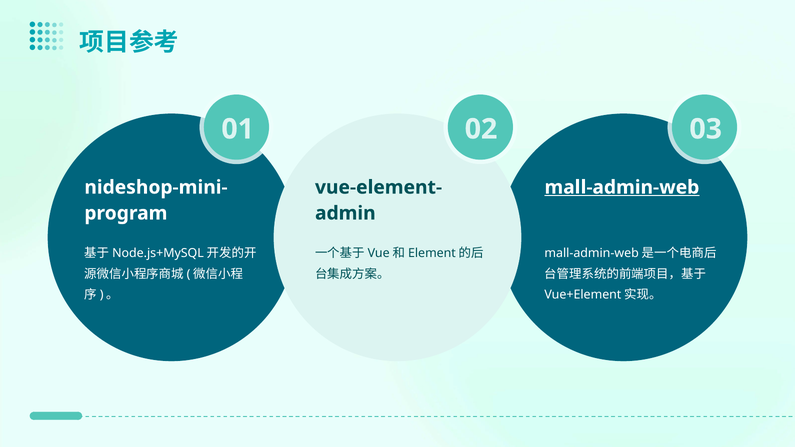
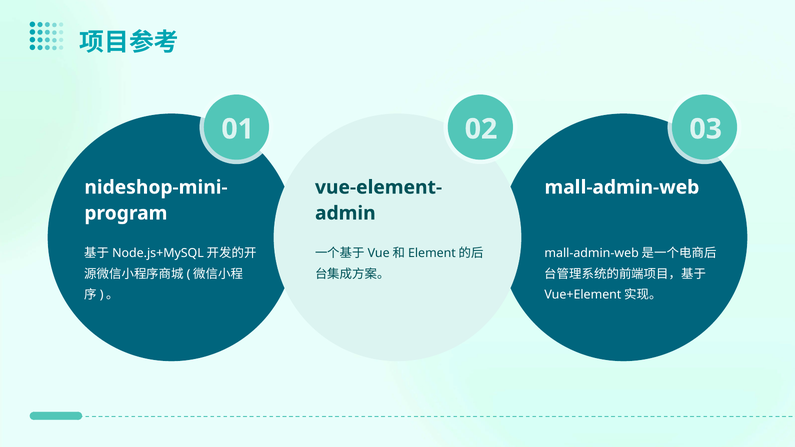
mall-admin-web underline: present -> none
